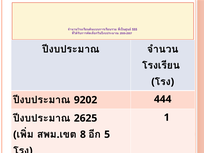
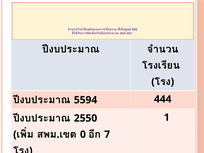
9202: 9202 -> 5594
2625: 2625 -> 2550
8: 8 -> 0
5: 5 -> 7
